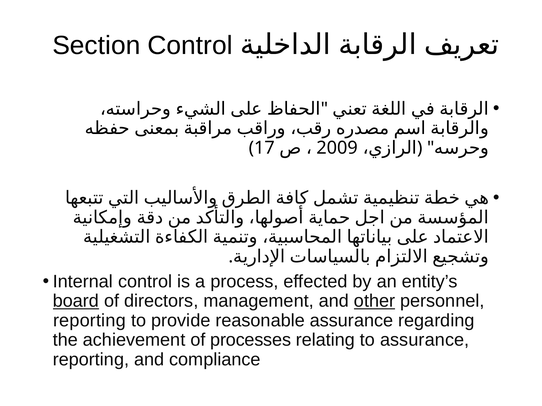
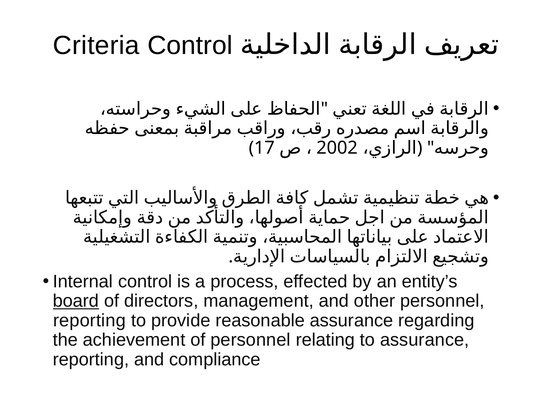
Section: Section -> Criteria
2009: 2009 -> 2002
other underline: present -> none
of processes: processes -> personnel
